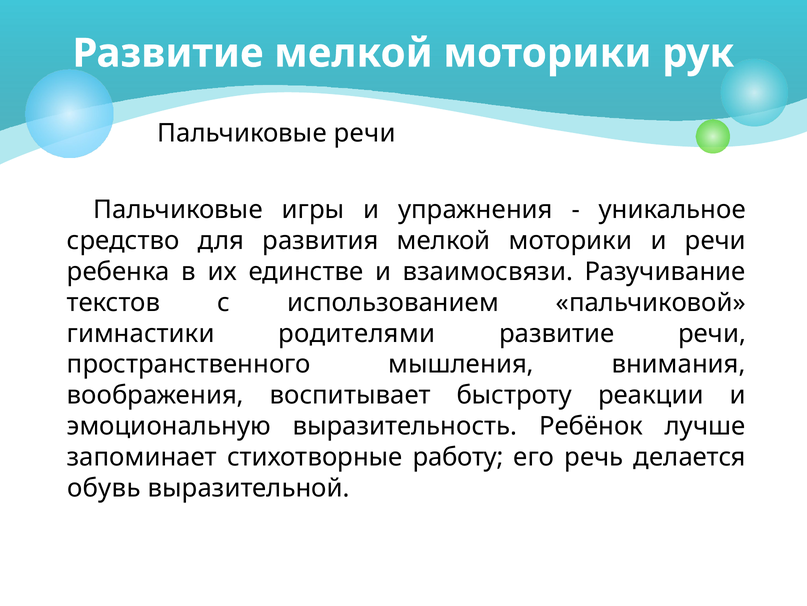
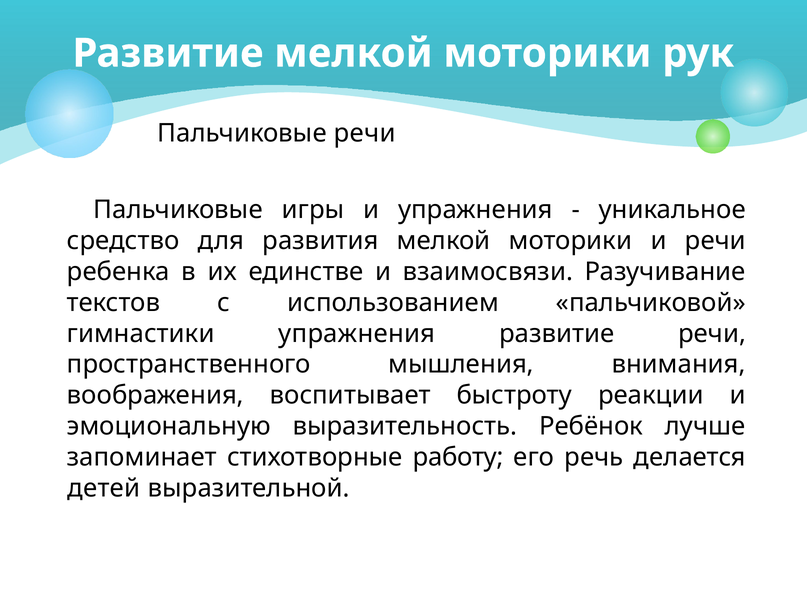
гимнастики родителями: родителями -> упражнения
обувь: обувь -> детей
